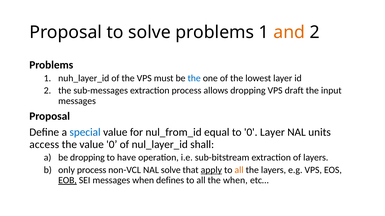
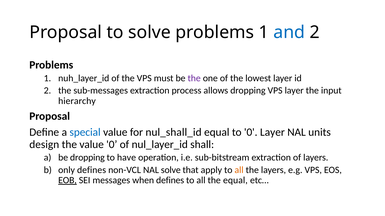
and colour: orange -> blue
the at (194, 78) colour: blue -> purple
VPS draft: draft -> layer
messages at (77, 101): messages -> hierarchy
nul_from_id: nul_from_id -> nul_shall_id
access: access -> design
only process: process -> defines
apply underline: present -> none
the when: when -> equal
